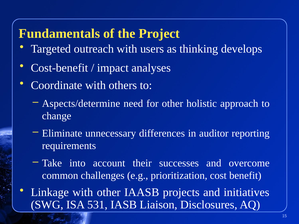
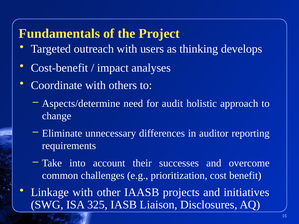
for other: other -> audit
531: 531 -> 325
